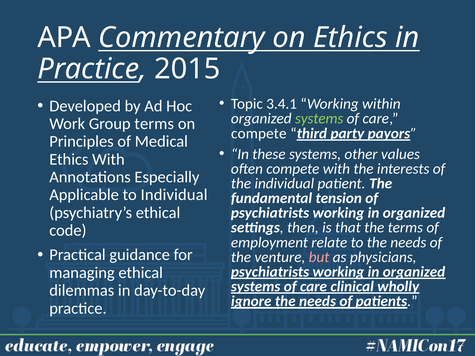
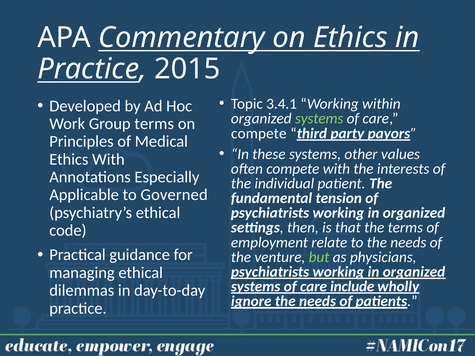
to Individual: Individual -> Governed
but colour: pink -> light green
clinical: clinical -> include
